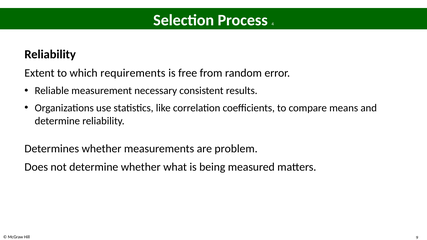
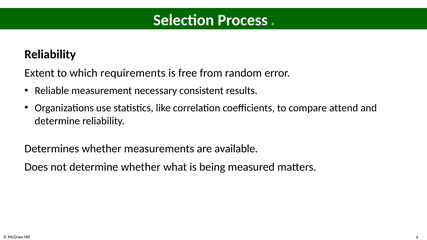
means: means -> attend
problem: problem -> available
